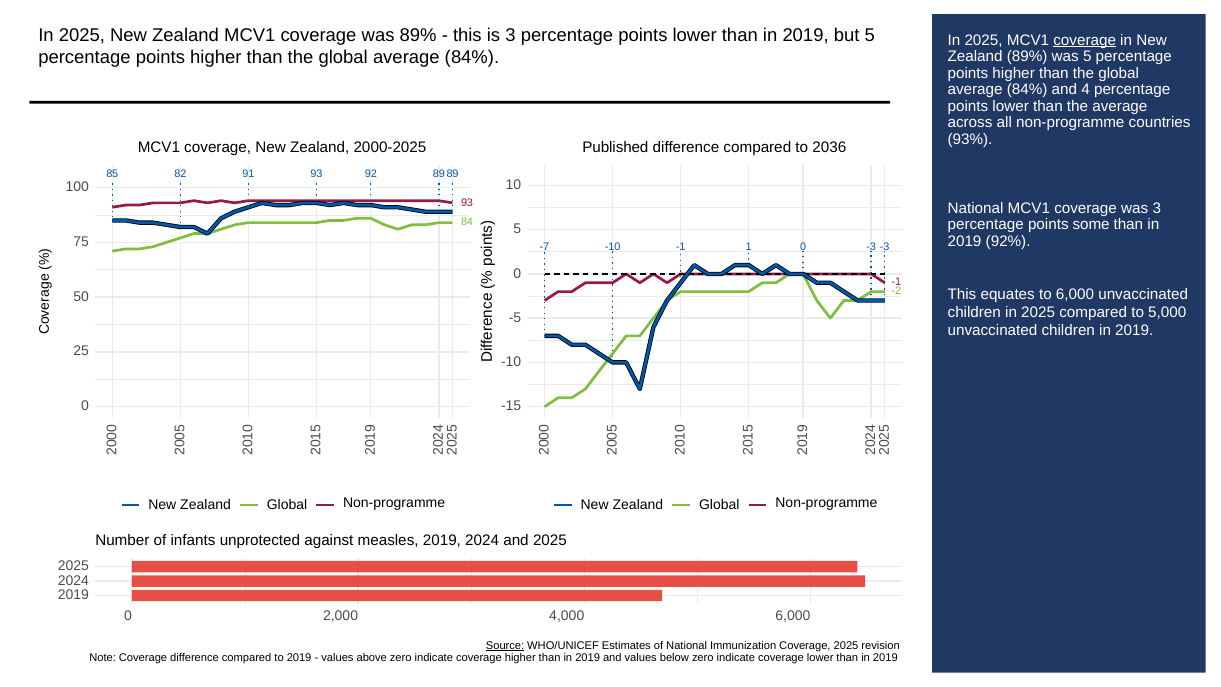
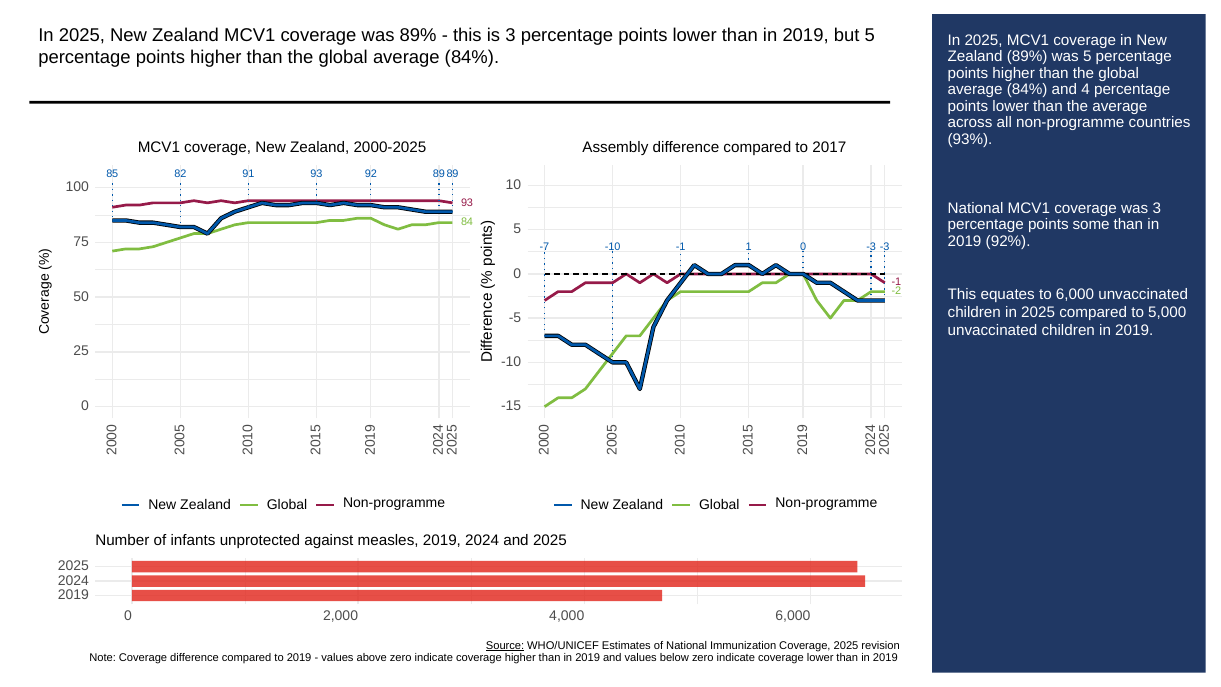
coverage at (1085, 40) underline: present -> none
Published: Published -> Assembly
2036: 2036 -> 2017
